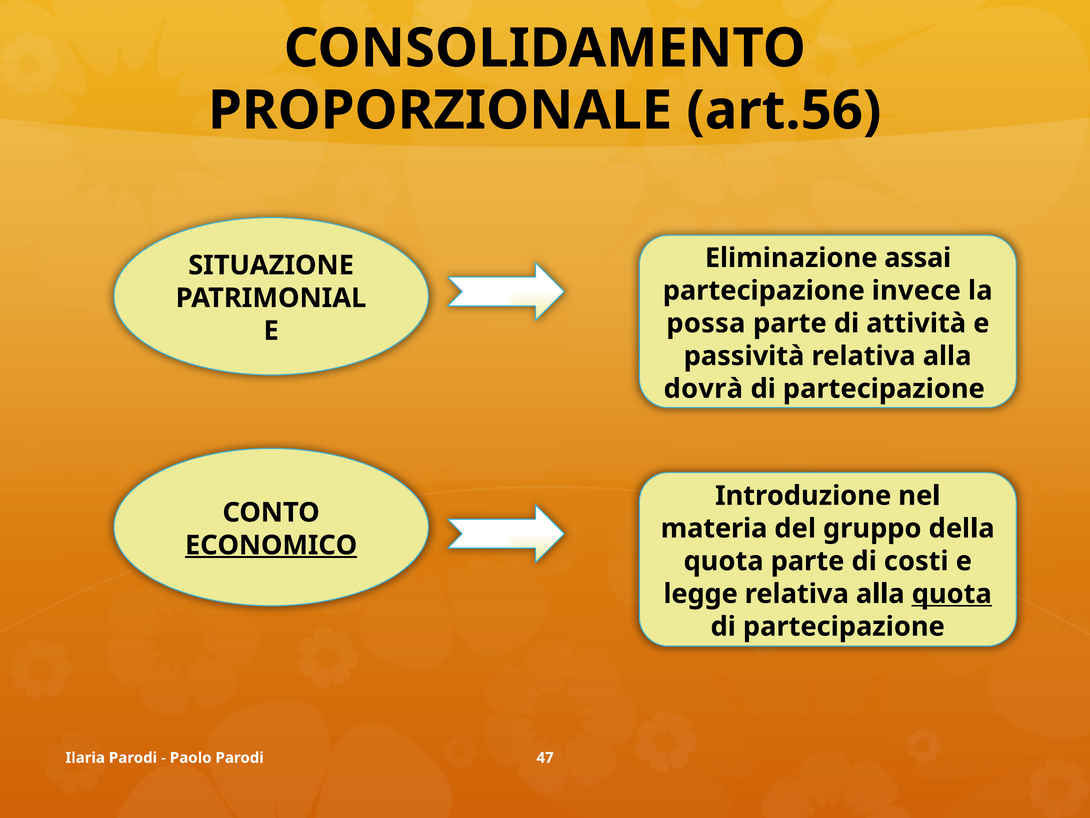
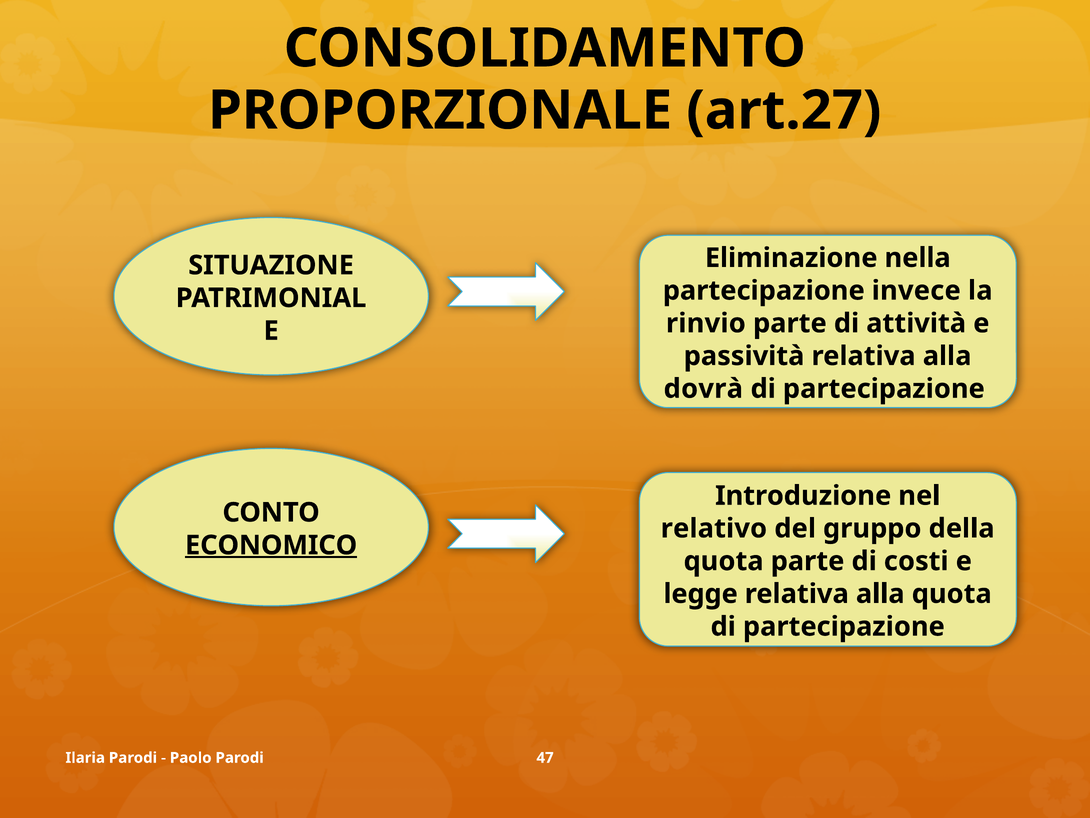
art.56: art.56 -> art.27
assai: assai -> nella
possa: possa -> rinvio
materia: materia -> relativo
quota at (952, 594) underline: present -> none
